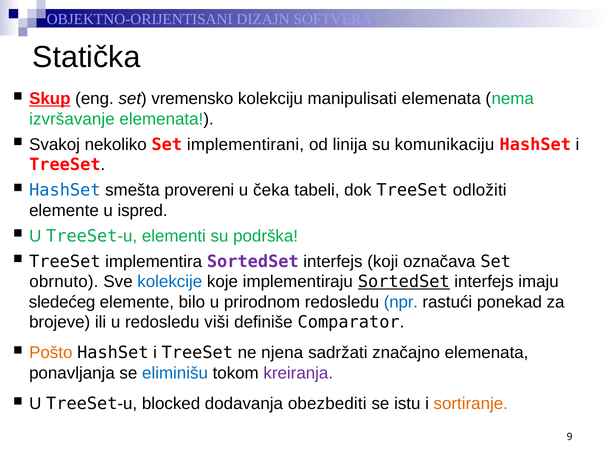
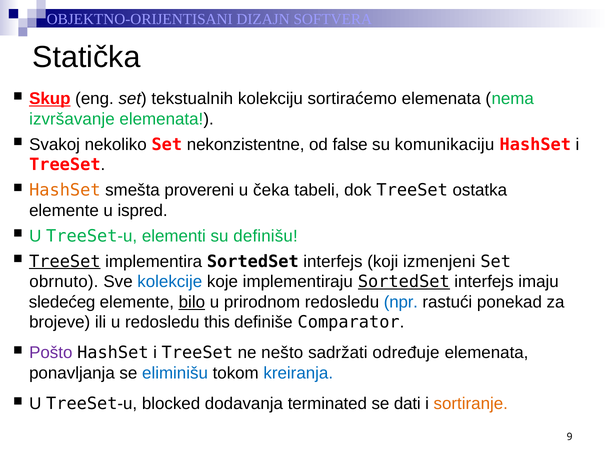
vremensko: vremensko -> tekstualnih
manipulisati: manipulisati -> sortiraćemo
implementirani: implementirani -> nekonzistentne
linija: linija -> false
HashSet at (65, 190) colour: blue -> orange
odložiti: odložiti -> ostatka
podrška: podrška -> definišu
TreeSet at (65, 261) underline: none -> present
SortedSet at (253, 261) colour: purple -> black
označava: označava -> izmenjeni
bilo underline: none -> present
viši: viši -> this
Pošto colour: orange -> purple
njena: njena -> nešto
značajno: značajno -> određuje
kreiranja colour: purple -> blue
obezbediti: obezbediti -> terminated
istu: istu -> dati
